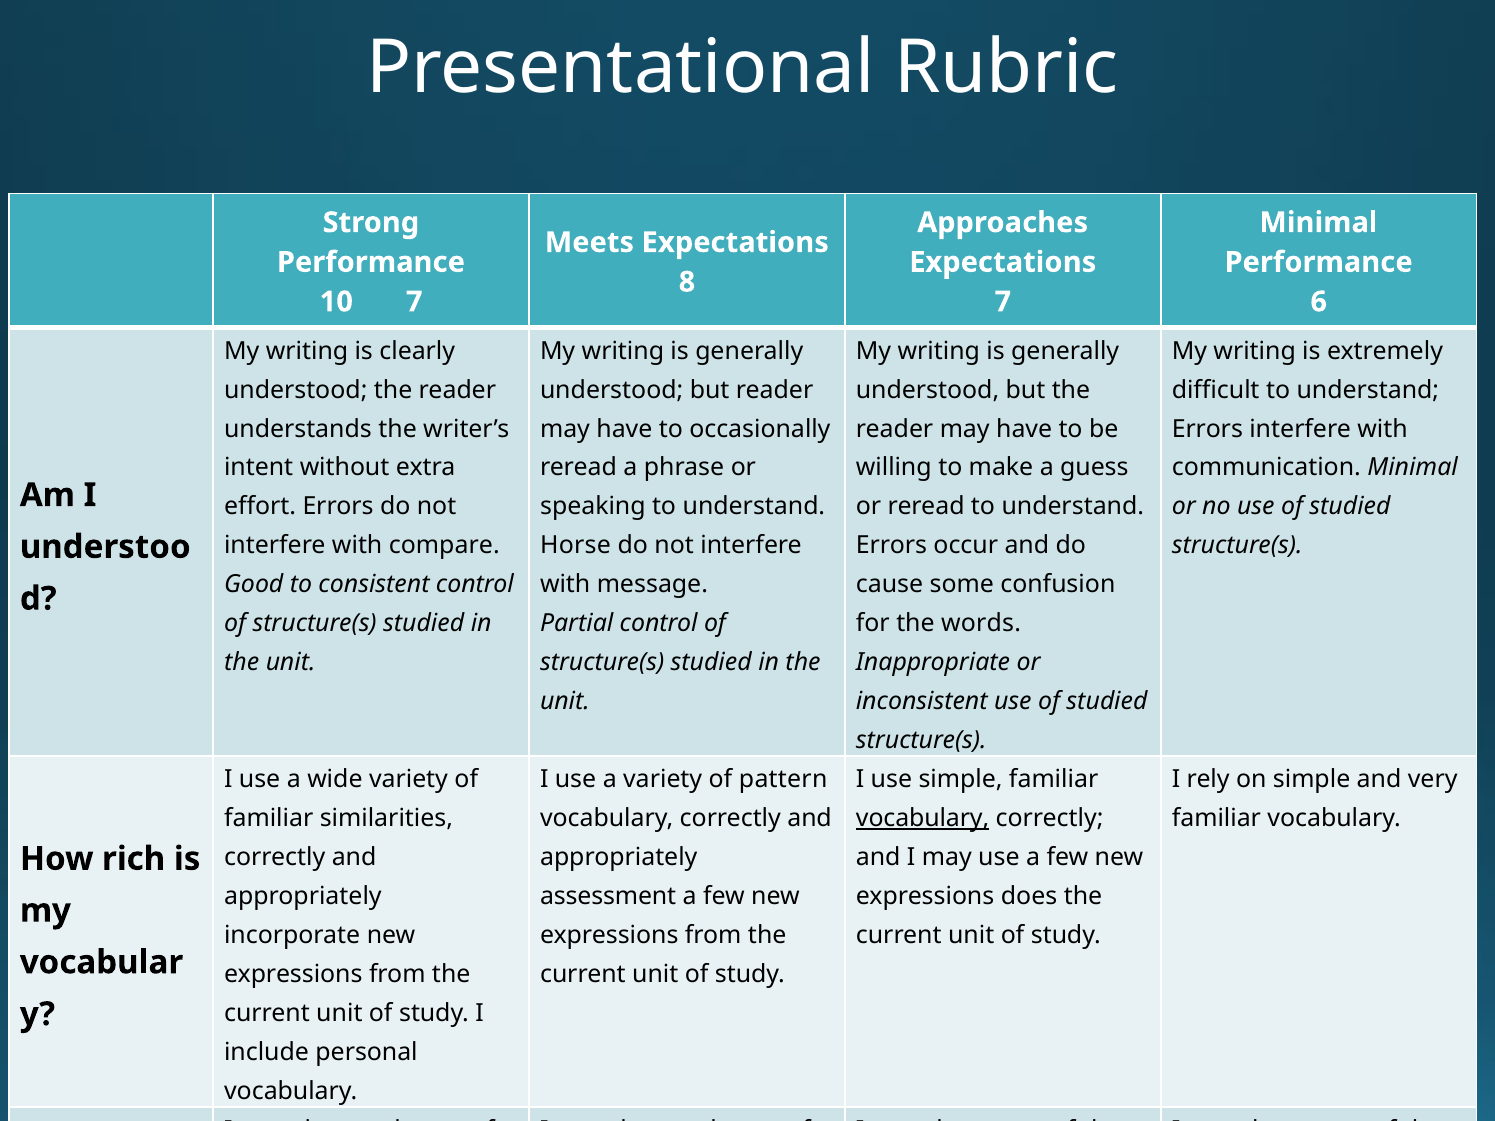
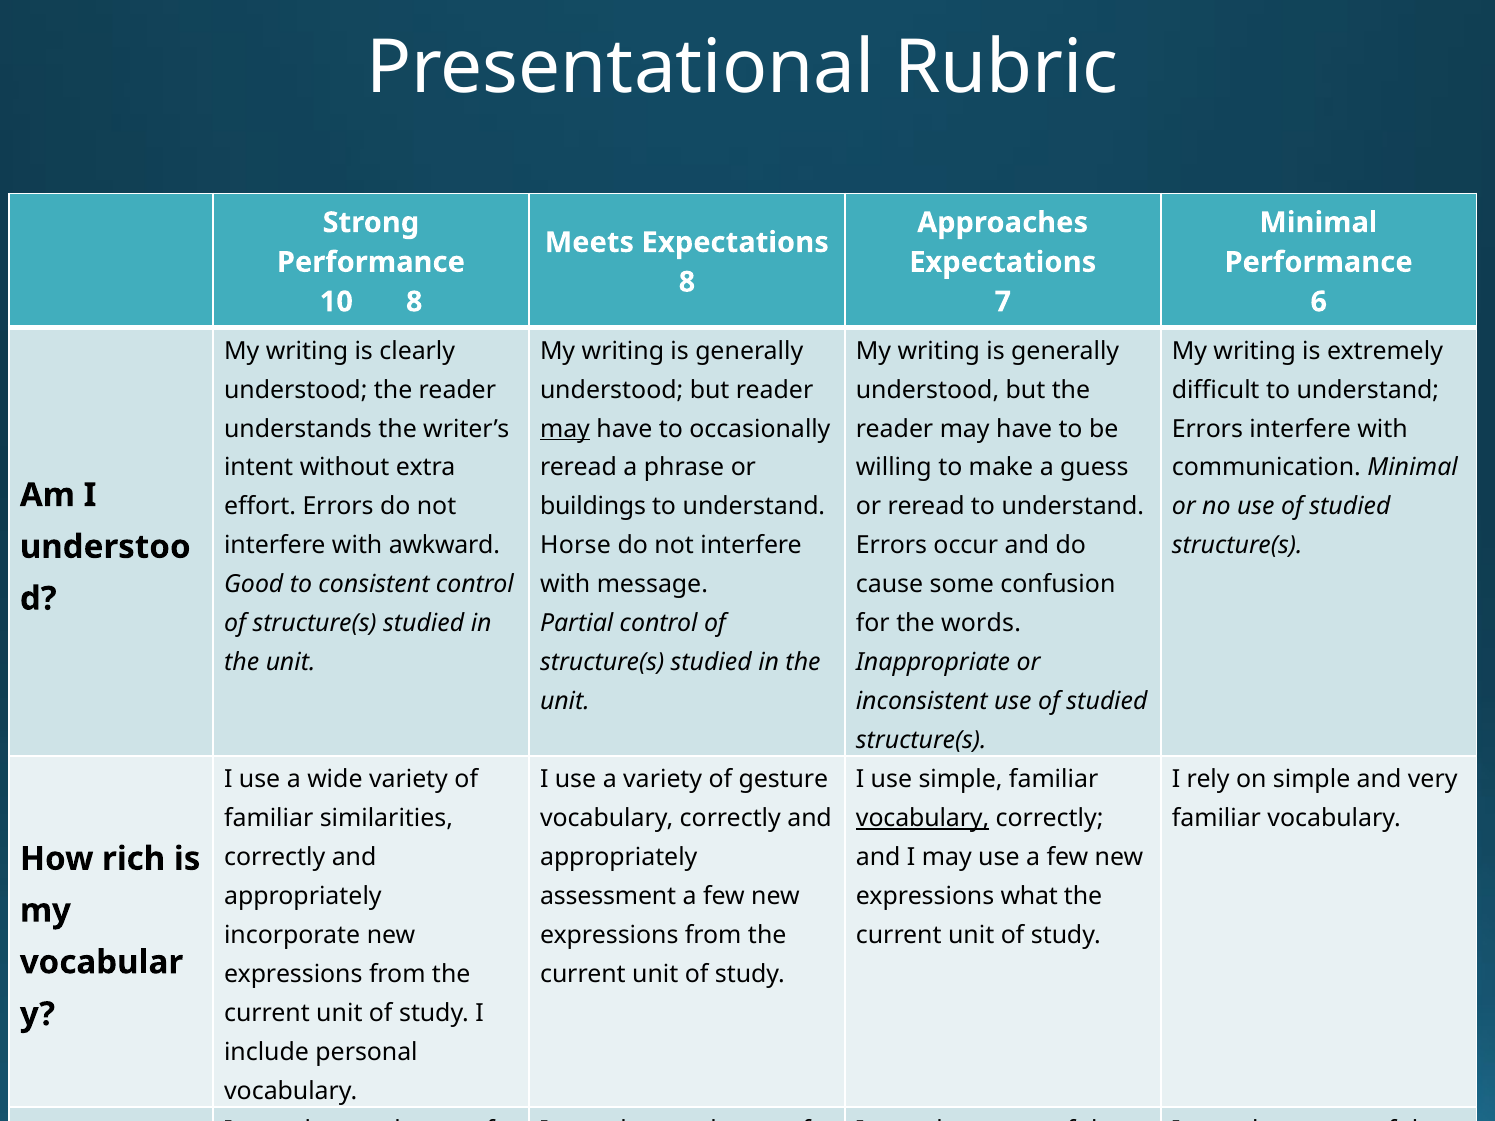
7 at (414, 302): 7 -> 8
may at (565, 429) underline: none -> present
speaking: speaking -> buildings
compare: compare -> awkward
pattern: pattern -> gesture
does: does -> what
